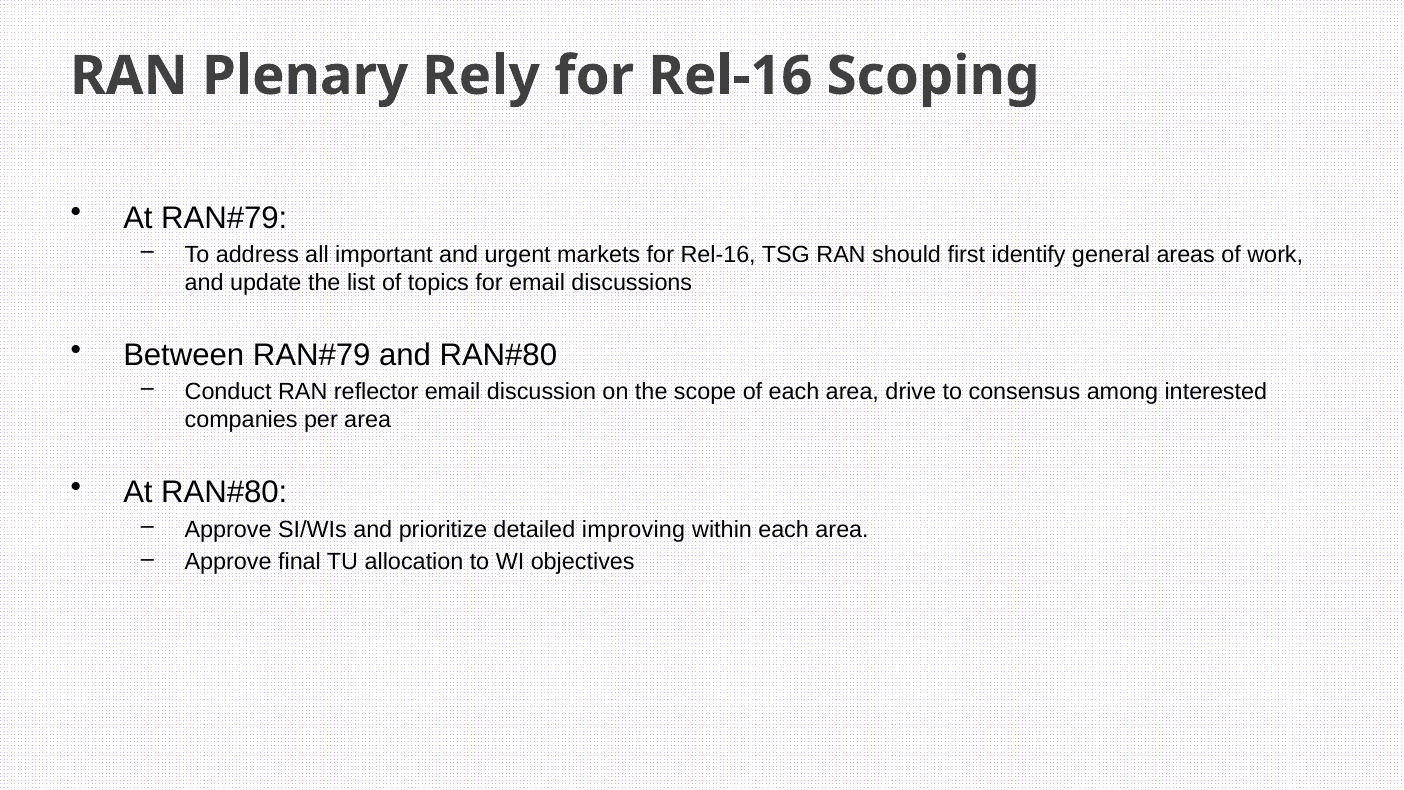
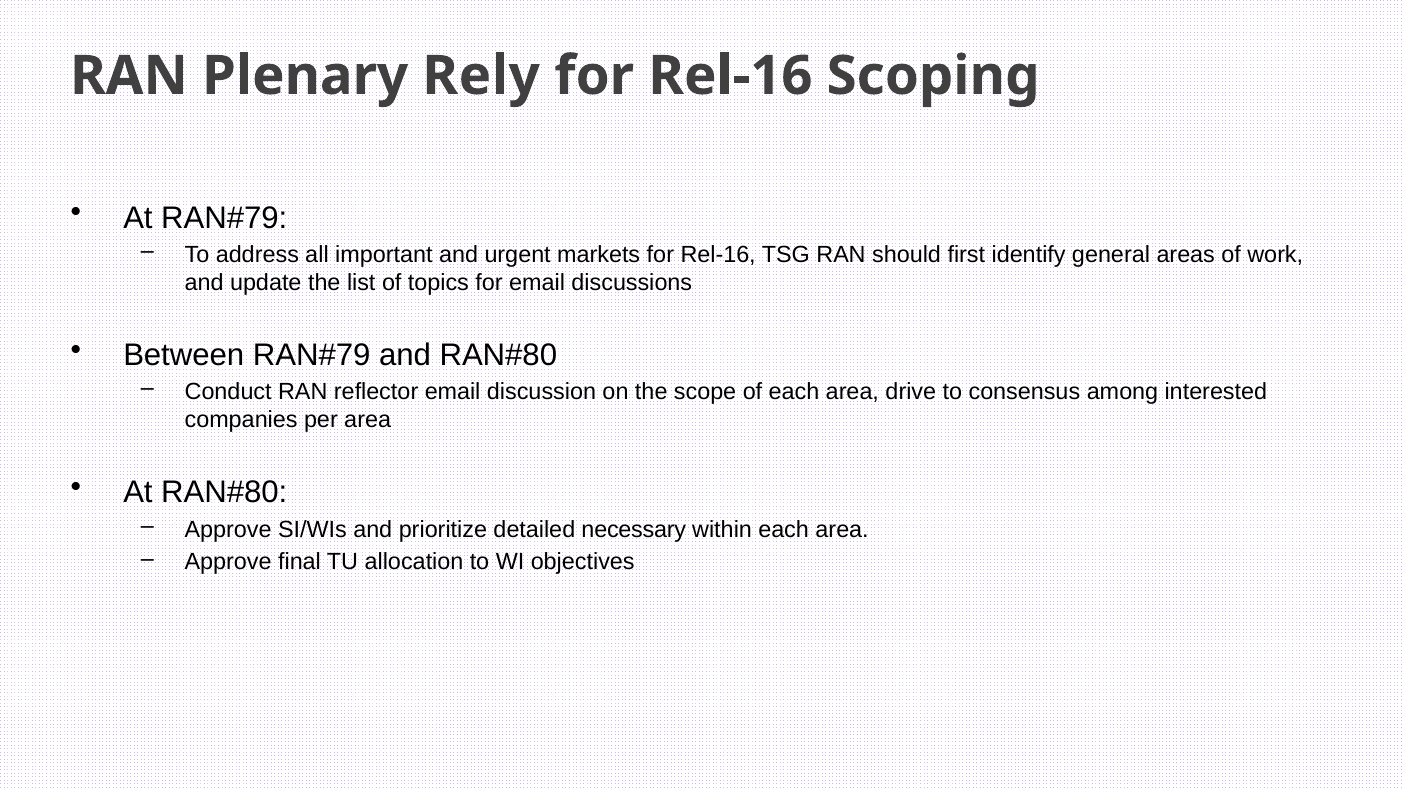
improving: improving -> necessary
